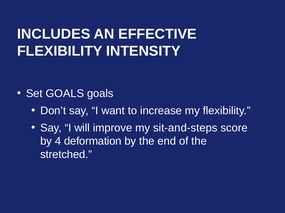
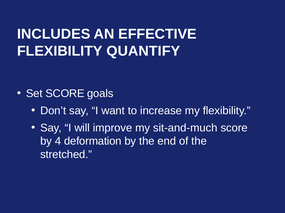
INTENSITY: INTENSITY -> QUANTIFY
Set GOALS: GOALS -> SCORE
sit-and-steps: sit-and-steps -> sit-and-much
